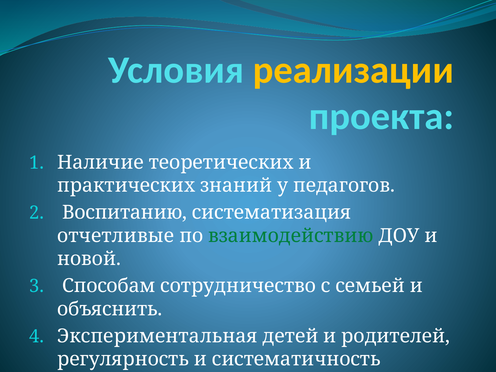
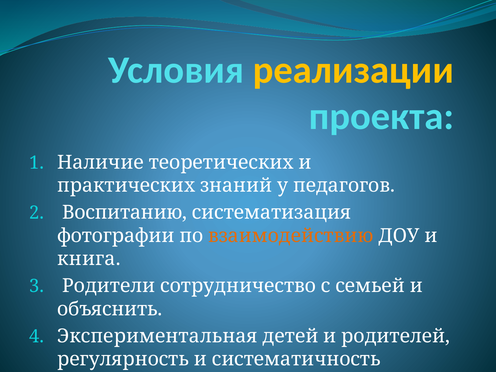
отчетливые: отчетливые -> фотографии
взаимодействию colour: green -> orange
новой: новой -> книга
Способам: Способам -> Родители
